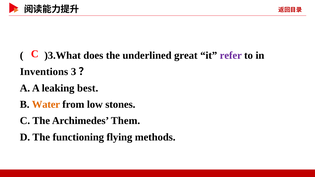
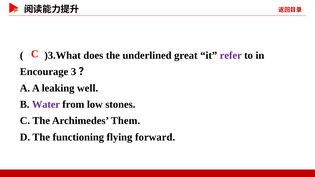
Inventions: Inventions -> Encourage
best: best -> well
Water colour: orange -> purple
methods: methods -> forward
